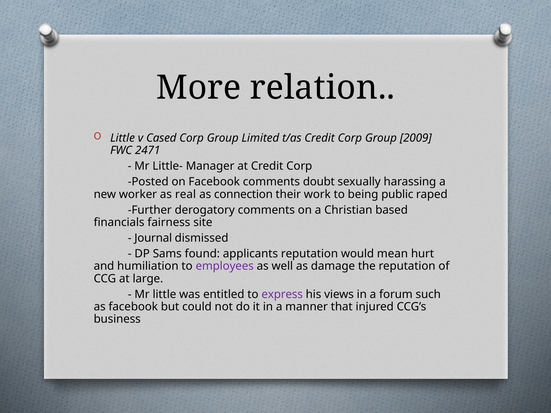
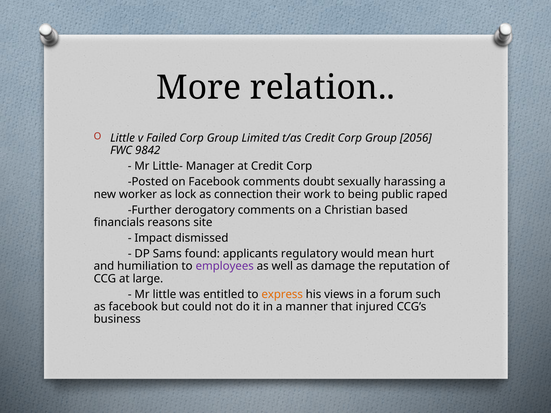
Cased: Cased -> Failed
2009: 2009 -> 2056
2471: 2471 -> 9842
real: real -> lock
fairness: fairness -> reasons
Journal: Journal -> Impact
applicants reputation: reputation -> regulatory
express colour: purple -> orange
